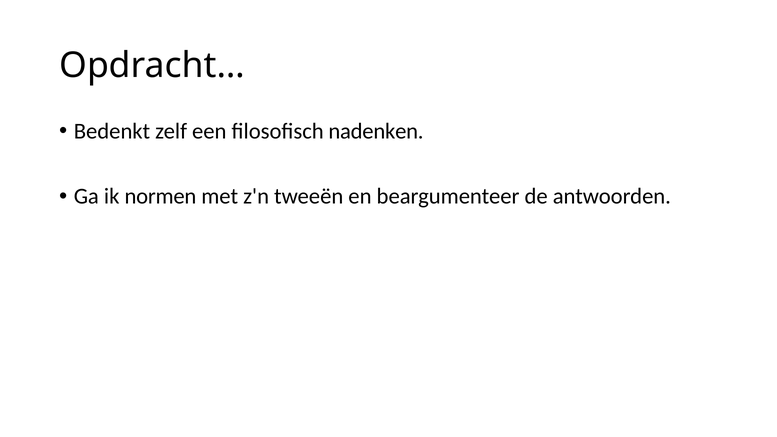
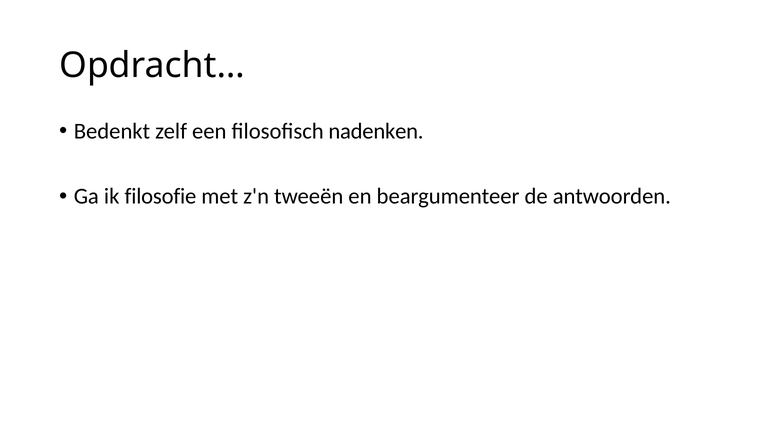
normen: normen -> filosofie
